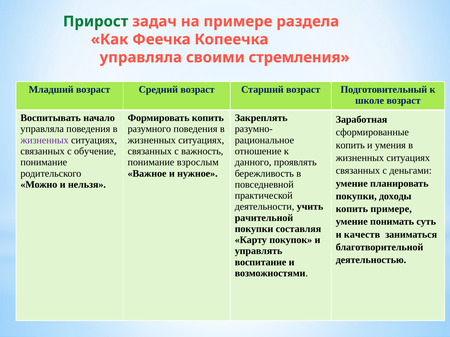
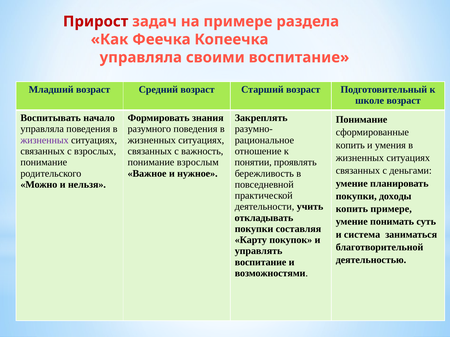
Прирост colour: green -> red
своими стремления: стремления -> воспитание
Формировать копить: копить -> знания
Заработная at (362, 120): Заработная -> Понимание
обучение: обучение -> взрослых
данного: данного -> понятии
рачительной: рачительной -> откладывать
качеств: качеств -> система
